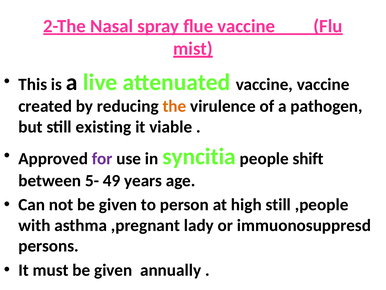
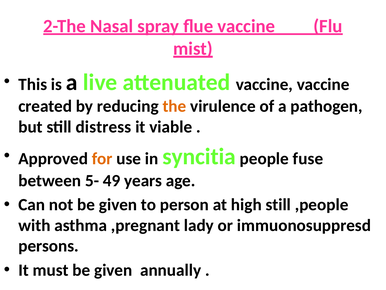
existing: existing -> distress
for colour: purple -> orange
shift: shift -> fuse
